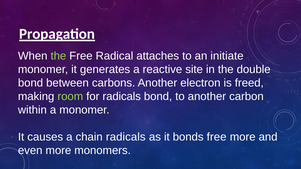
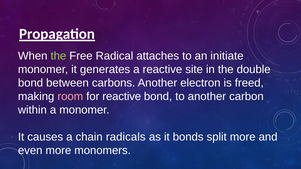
room colour: light green -> pink
for radicals: radicals -> reactive
bonds free: free -> split
